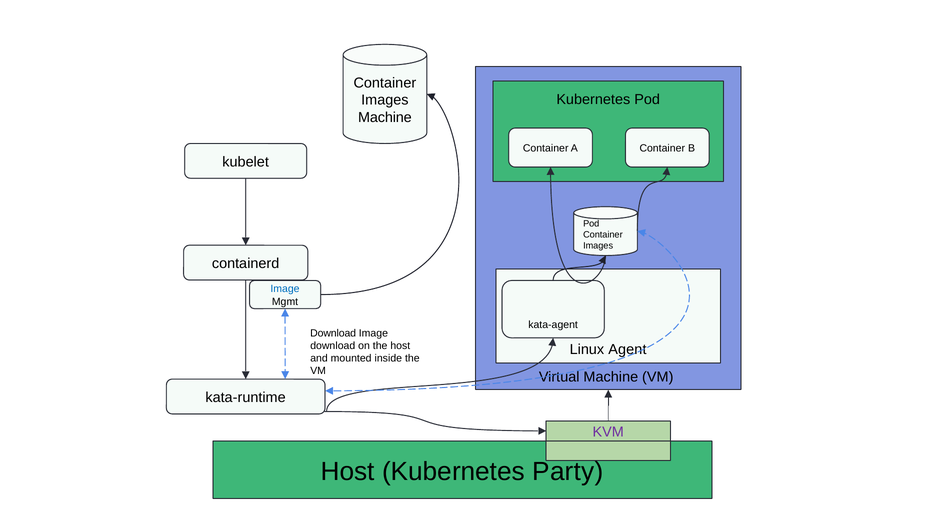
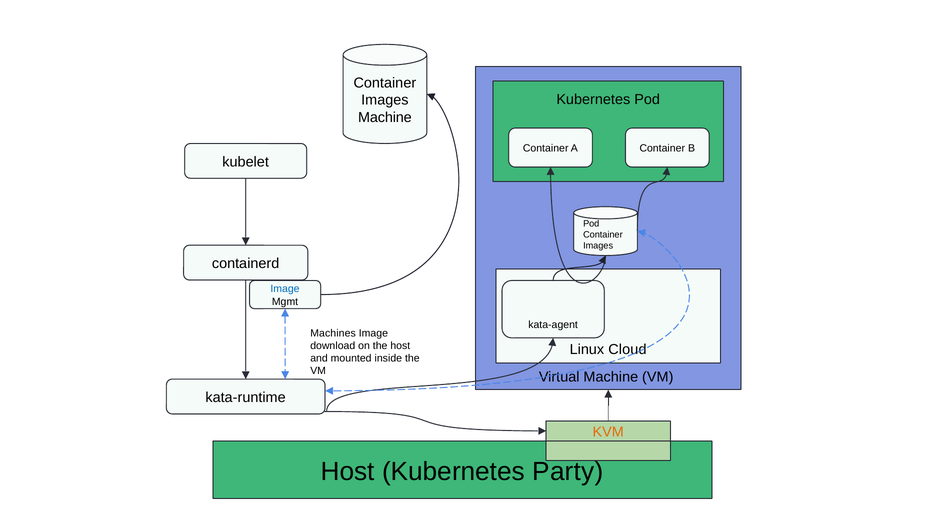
Download at (333, 333): Download -> Machines
Agent: Agent -> Cloud
KVM colour: purple -> orange
